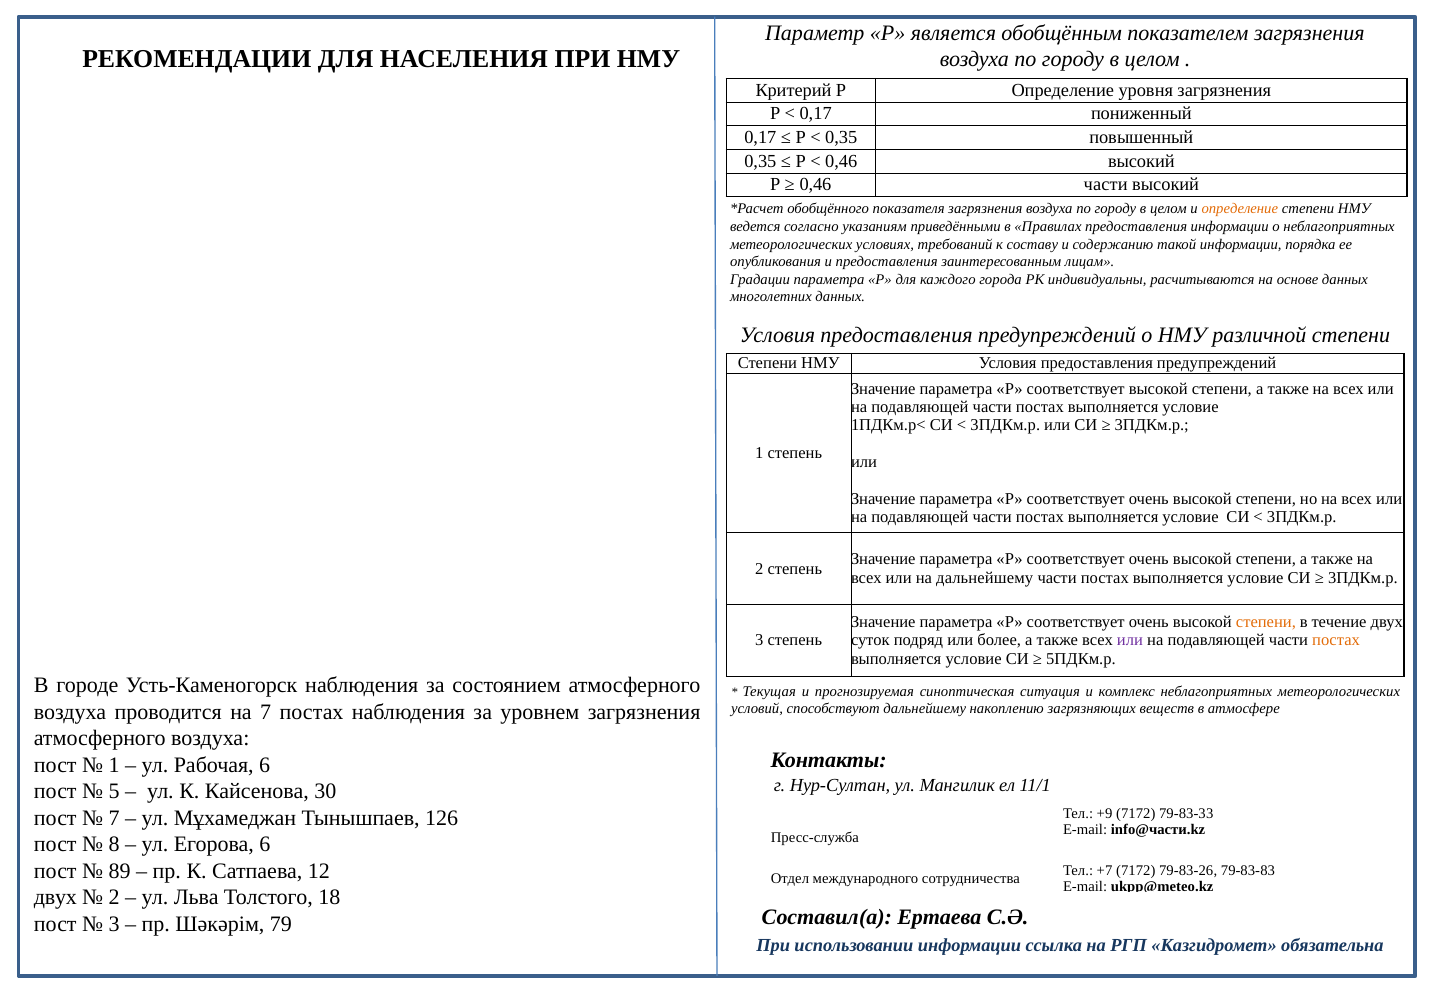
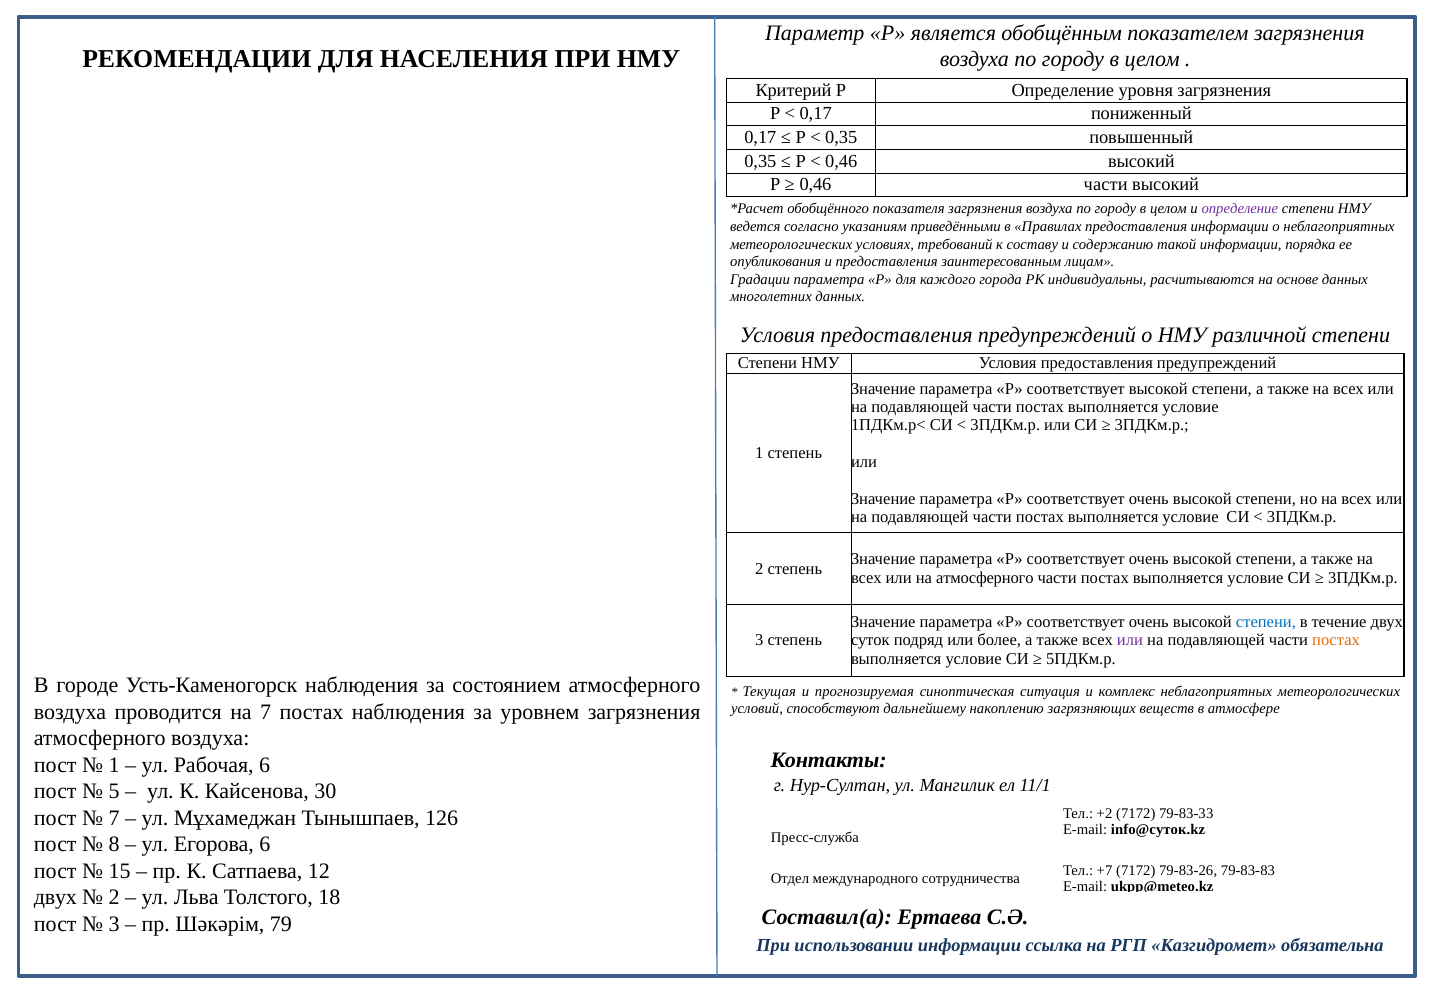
определение at (1240, 209) colour: orange -> purple
на дальнейшему: дальнейшему -> атмосферного
степени at (1266, 622) colour: orange -> blue
+9: +9 -> +2
info@части.kz: info@части.kz -> info@суток.kz
89: 89 -> 15
